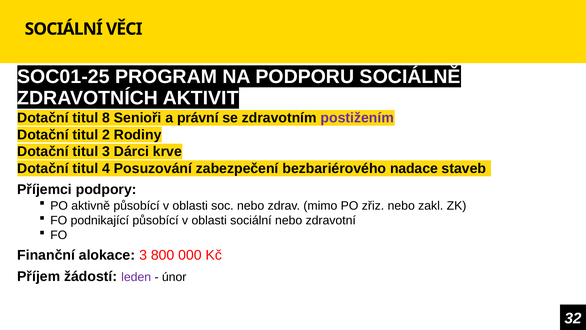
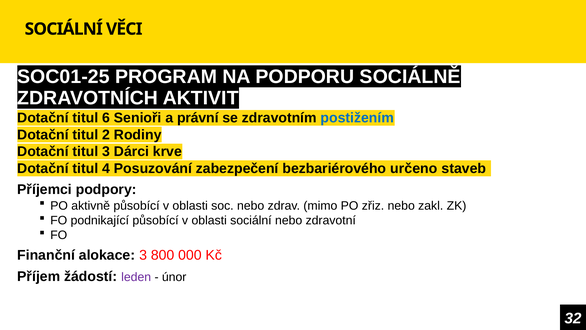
8: 8 -> 6
postižením colour: purple -> blue
nadace: nadace -> určeno
